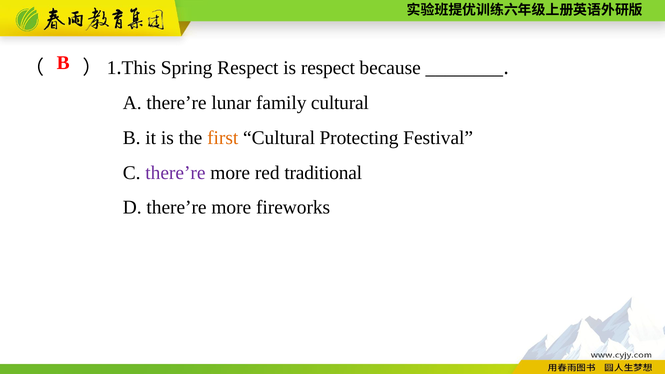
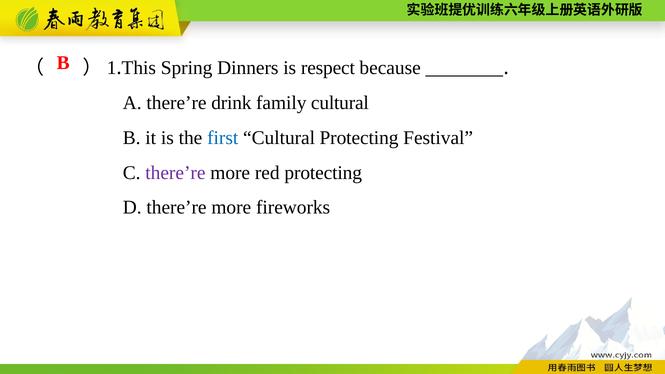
Spring Respect: Respect -> Dinners
lunar: lunar -> drink
first colour: orange -> blue
red traditional: traditional -> protecting
